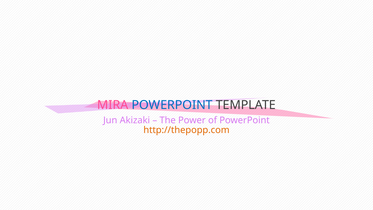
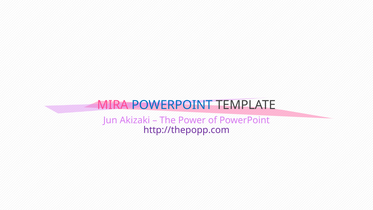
http://thepopp.com colour: orange -> purple
